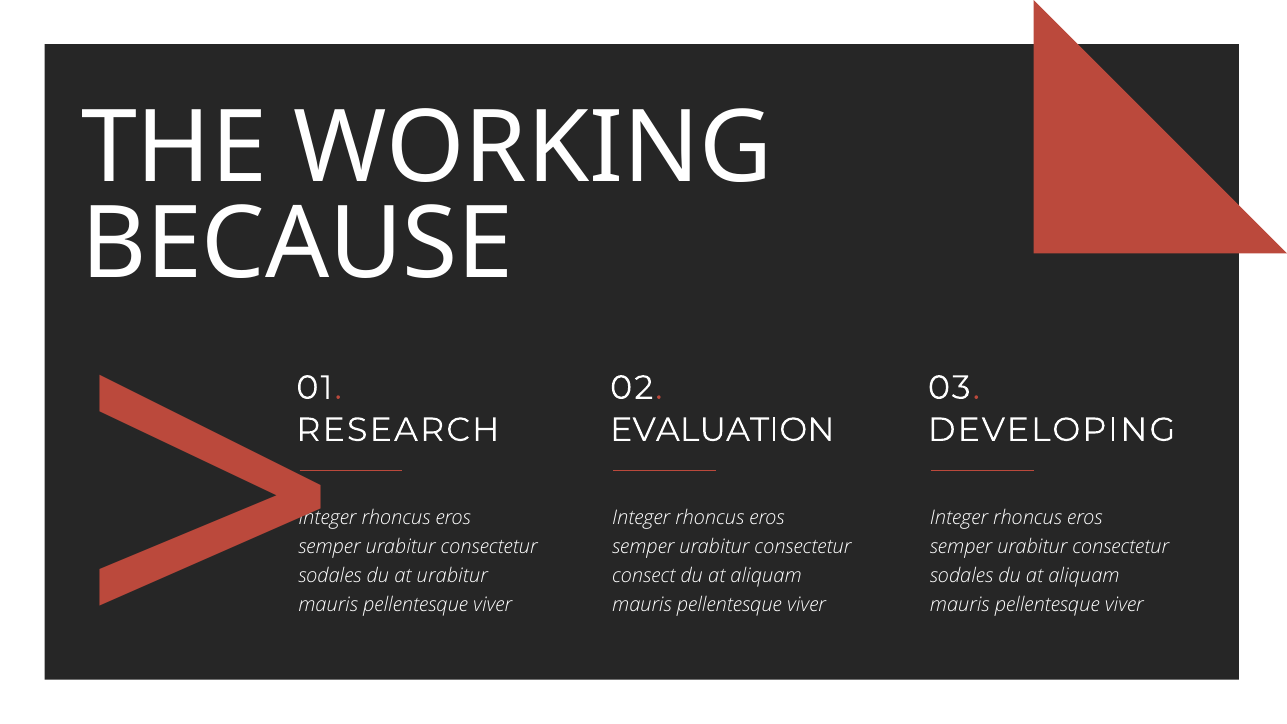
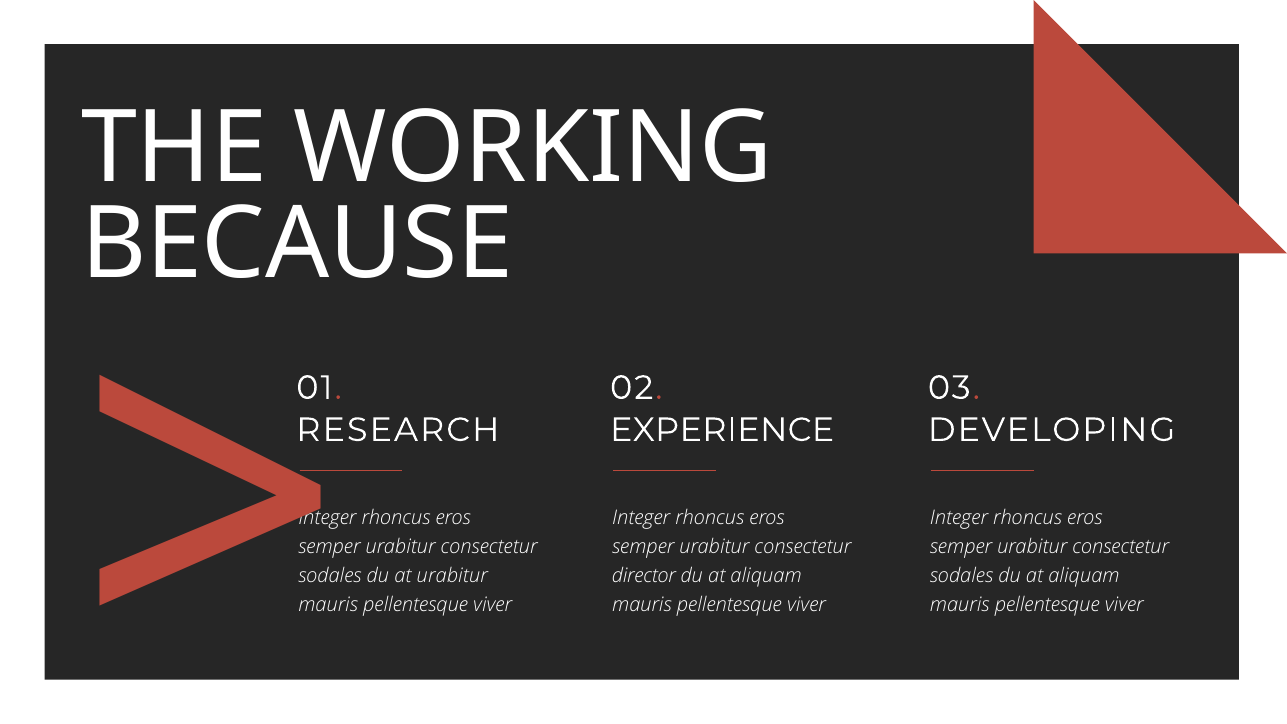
EVALUATION: EVALUATION -> EXPERIENCE
consect: consect -> director
